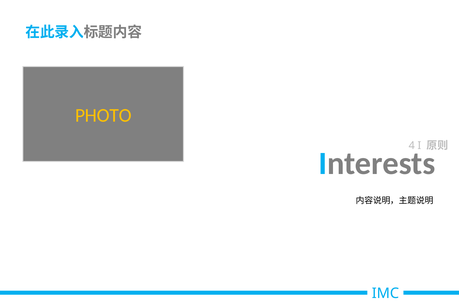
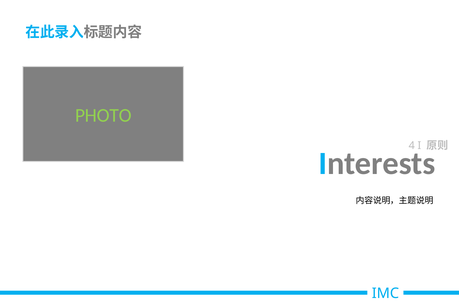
PHOTO colour: yellow -> light green
